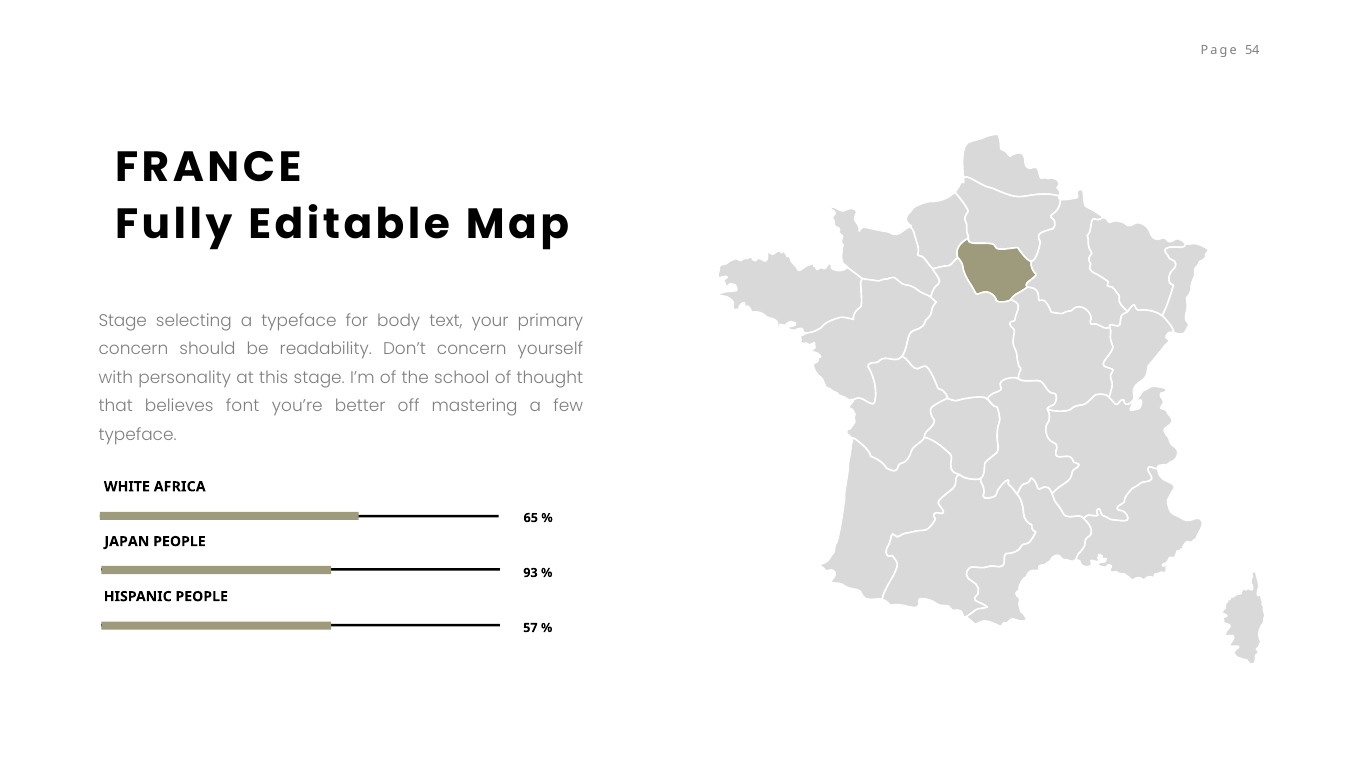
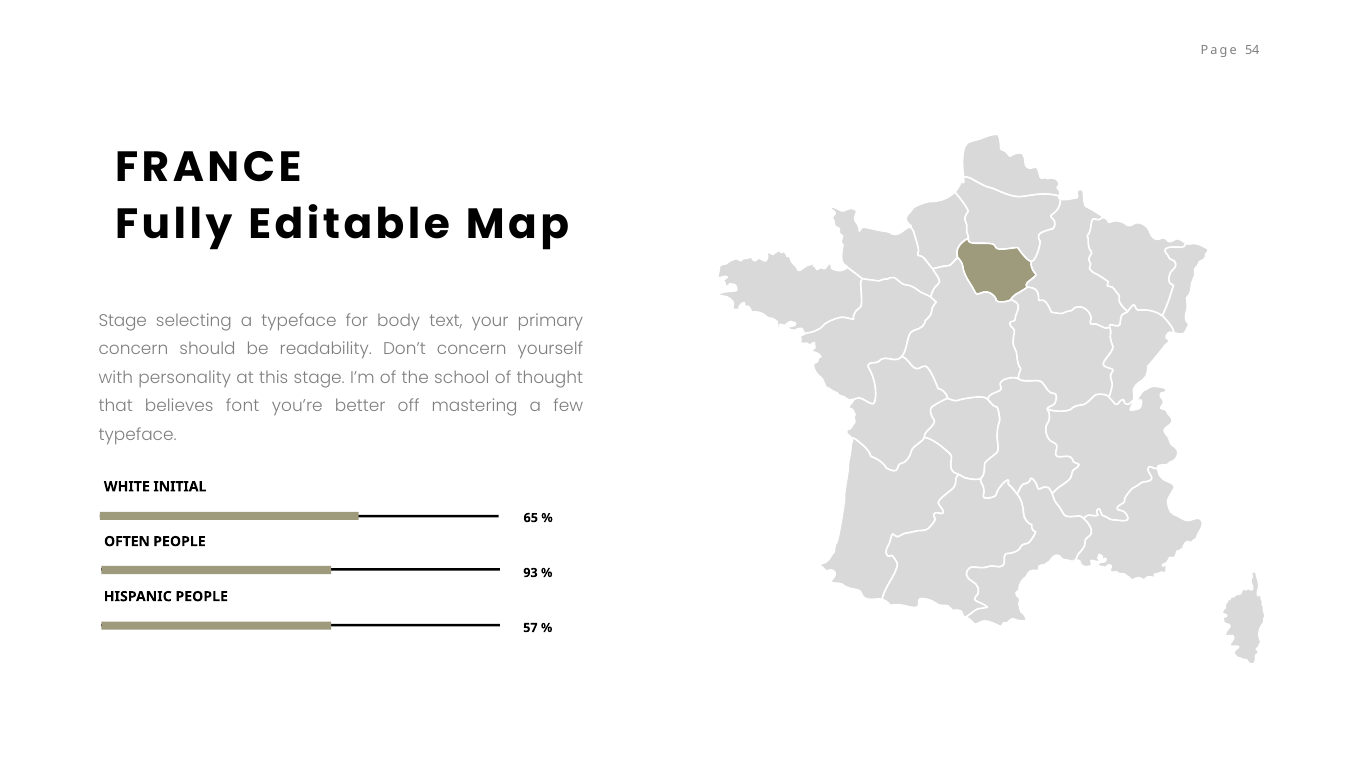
AFRICA: AFRICA -> INITIAL
JAPAN: JAPAN -> OFTEN
